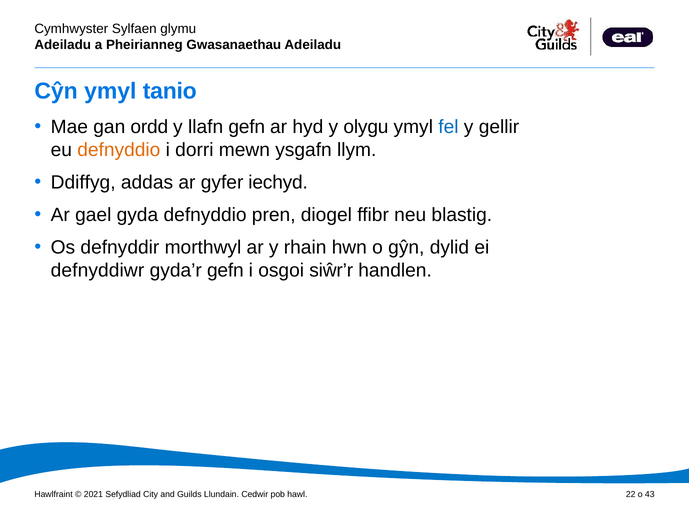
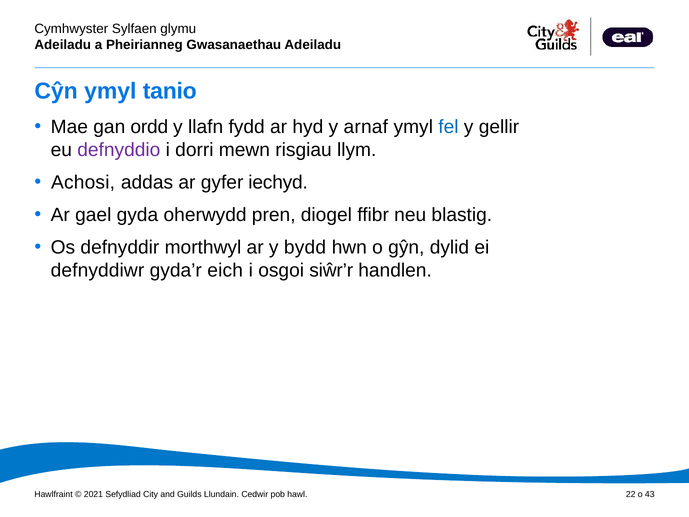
llafn gefn: gefn -> fydd
olygu: olygu -> arnaf
defnyddio at (119, 150) colour: orange -> purple
ysgafn: ysgafn -> risgiau
Ddiffyg: Ddiffyg -> Achosi
gyda defnyddio: defnyddio -> oherwydd
rhain: rhain -> bydd
gyda’r gefn: gefn -> eich
